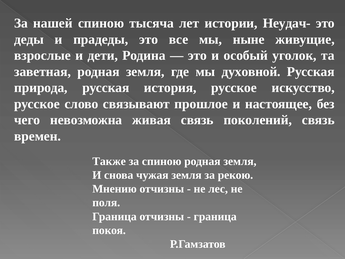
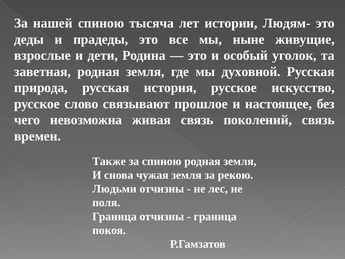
Неудач-: Неудач- -> Людям-
Мнению: Мнению -> Людьми
